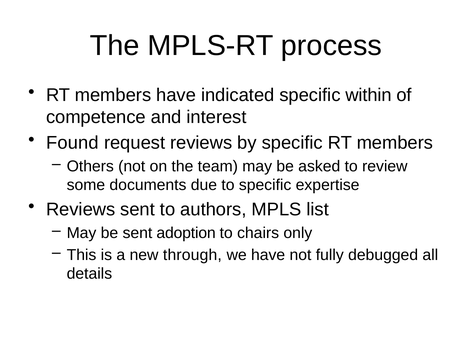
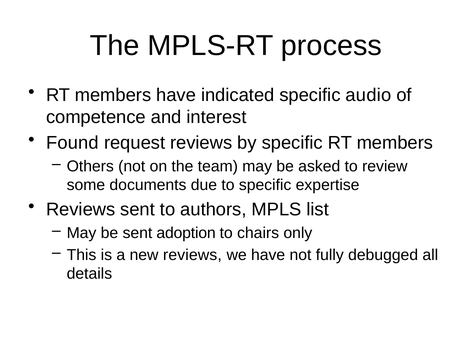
within: within -> audio
new through: through -> reviews
